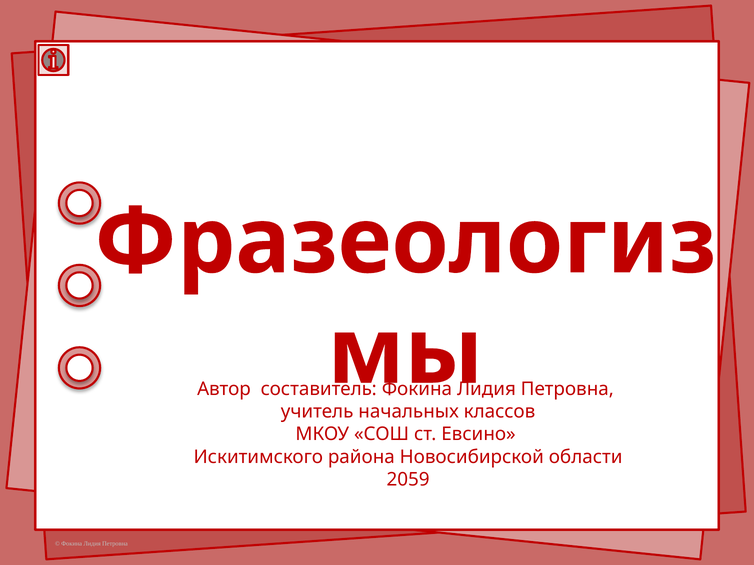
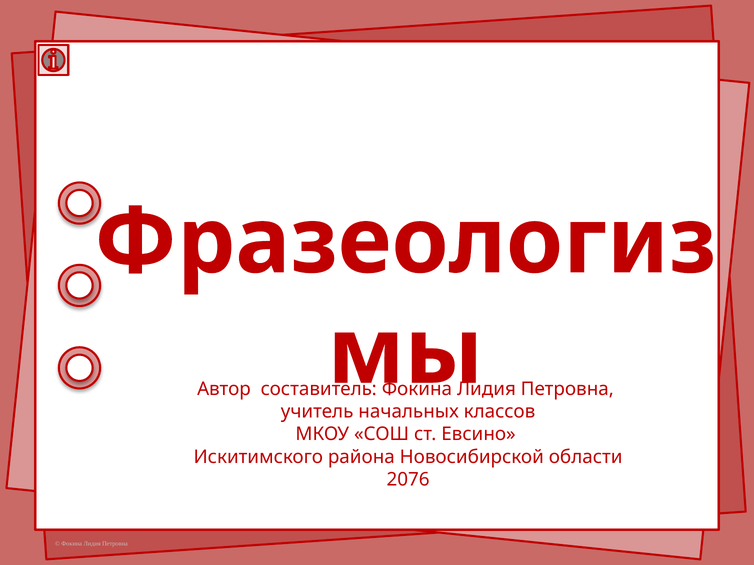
2059: 2059 -> 2076
